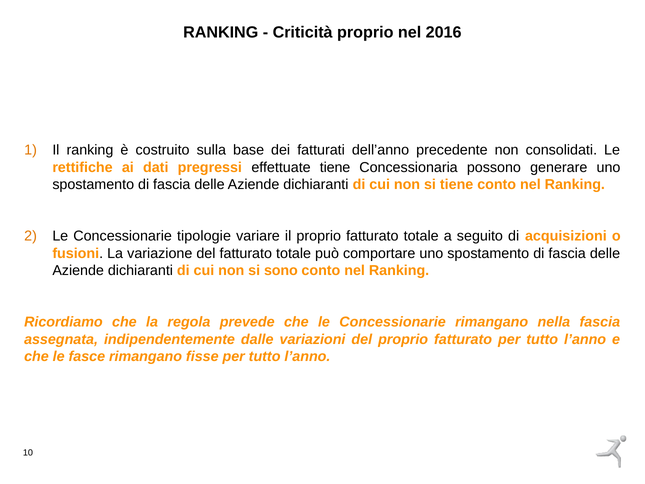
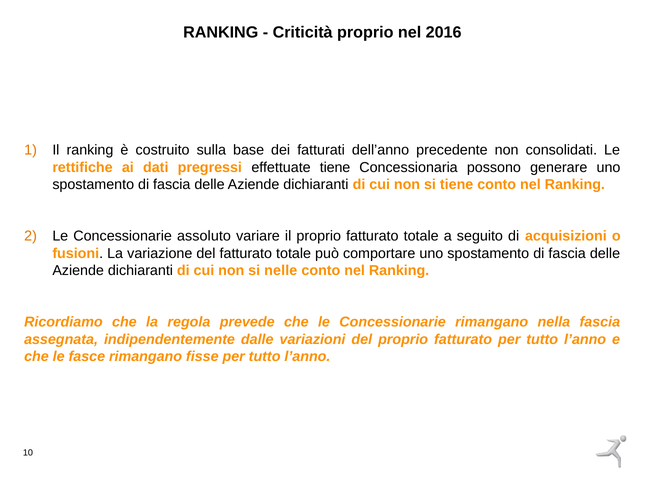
tipologie: tipologie -> assoluto
sono: sono -> nelle
